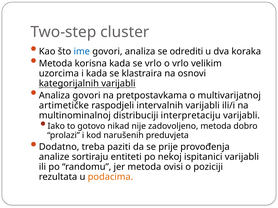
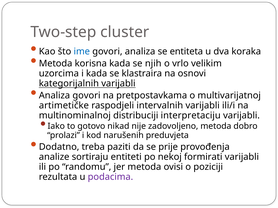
odrediti: odrediti -> entiteta
se vrlo: vrlo -> njih
ispitanici: ispitanici -> formirati
podacima colour: orange -> purple
